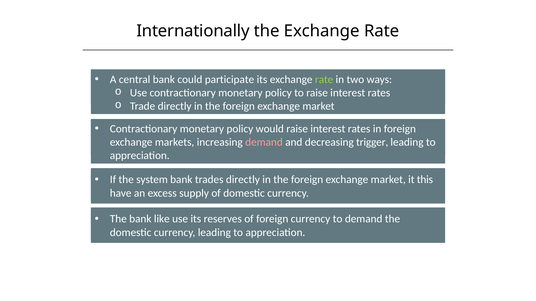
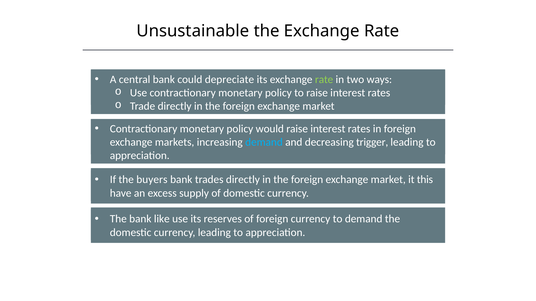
Internationally: Internationally -> Unsustainable
participate: participate -> depreciate
demand at (264, 143) colour: pink -> light blue
system: system -> buyers
